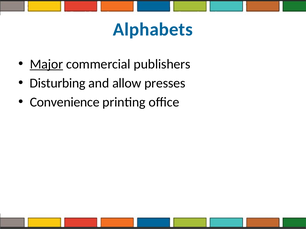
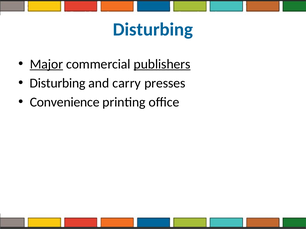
Alphabets at (153, 30): Alphabets -> Disturbing
publishers underline: none -> present
allow: allow -> carry
